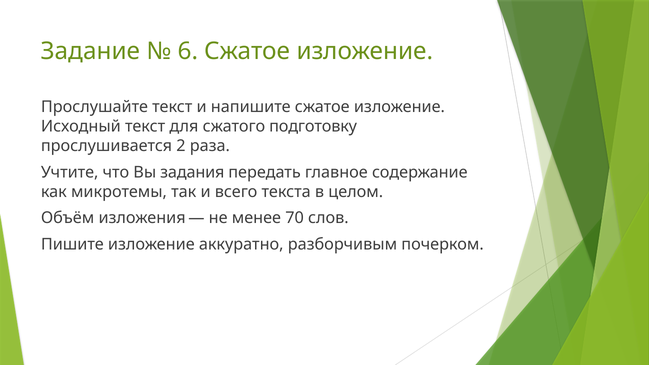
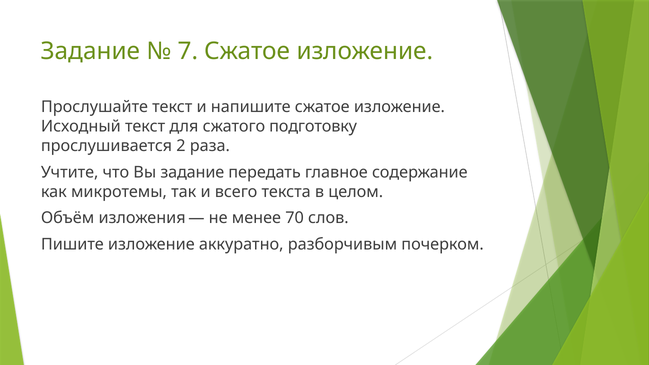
6: 6 -> 7
Вы задания: задания -> задание
